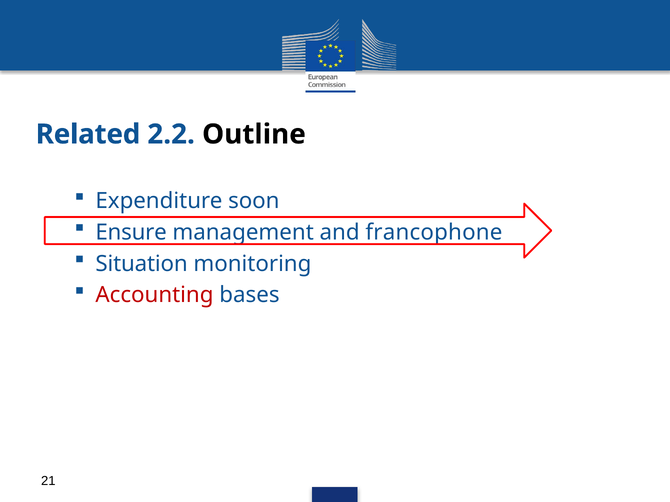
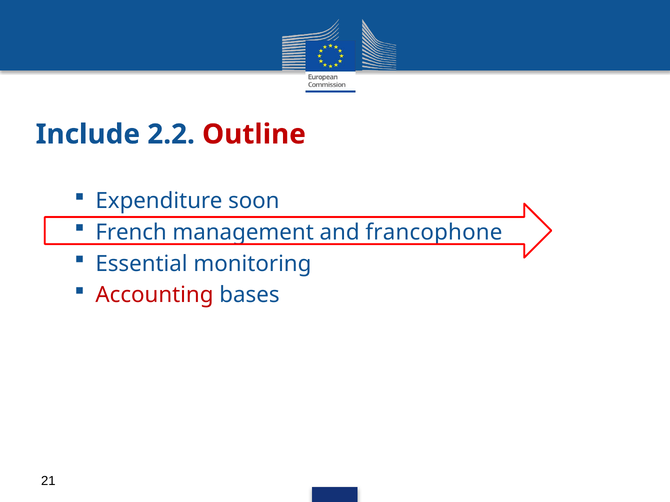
Related: Related -> Include
Outline colour: black -> red
Ensure: Ensure -> French
Situation: Situation -> Essential
